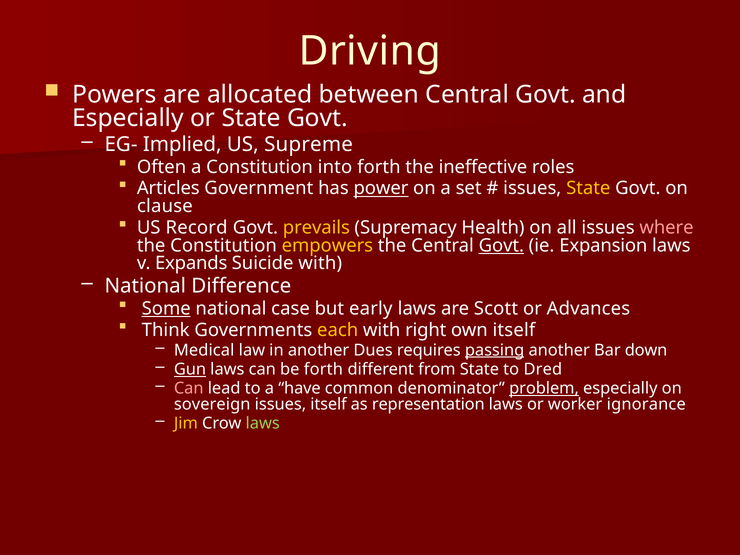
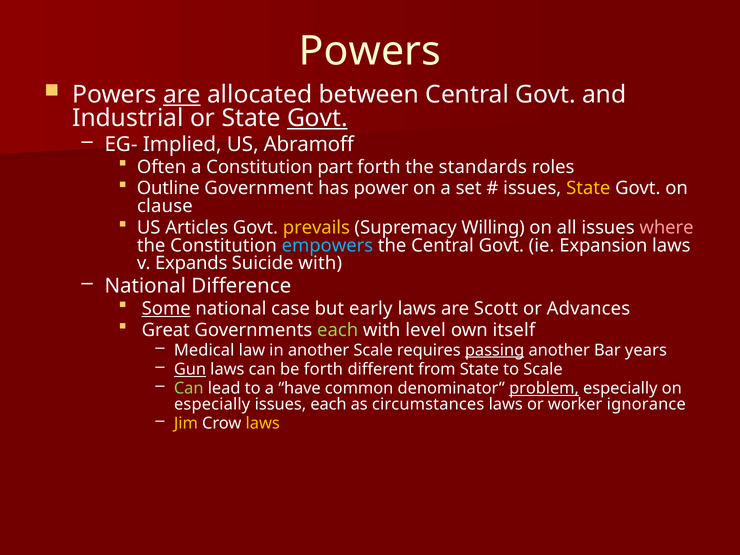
Driving at (370, 51): Driving -> Powers
are at (182, 95) underline: none -> present
Especially at (128, 118): Especially -> Industrial
Govt at (317, 118) underline: none -> present
Supreme: Supreme -> Abramoff
into: into -> part
ineffective: ineffective -> standards
Articles: Articles -> Outline
power underline: present -> none
Record: Record -> Articles
Health: Health -> Willing
empowers colour: yellow -> light blue
Govt at (501, 245) underline: present -> none
Think: Think -> Great
each at (338, 330) colour: yellow -> light green
right: right -> level
another Dues: Dues -> Scale
down: down -> years
to Dred: Dred -> Scale
Can at (189, 388) colour: pink -> light green
sovereign at (212, 404): sovereign -> especially
issues itself: itself -> each
representation: representation -> circumstances
laws at (263, 423) colour: light green -> yellow
